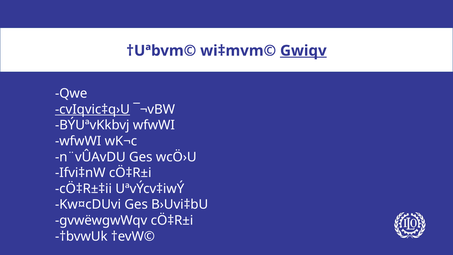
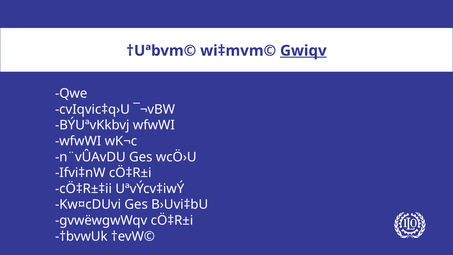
cvIqvic‡q›U underline: present -> none
